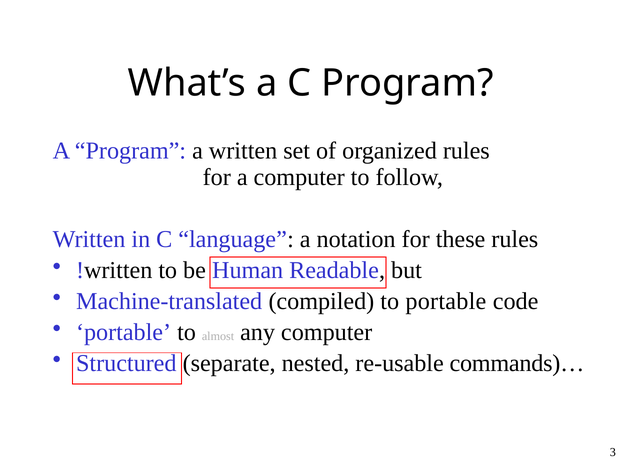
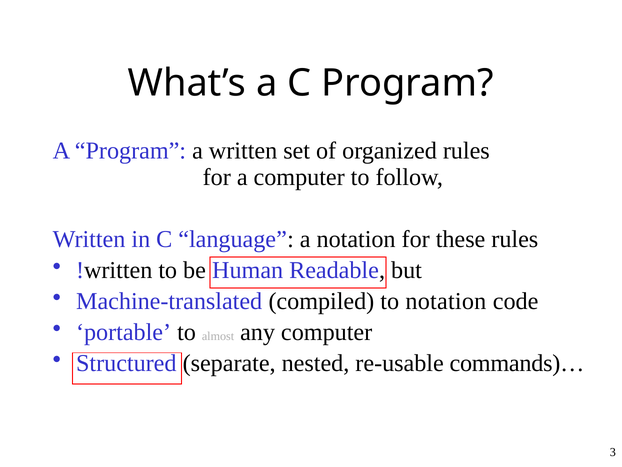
to portable: portable -> notation
